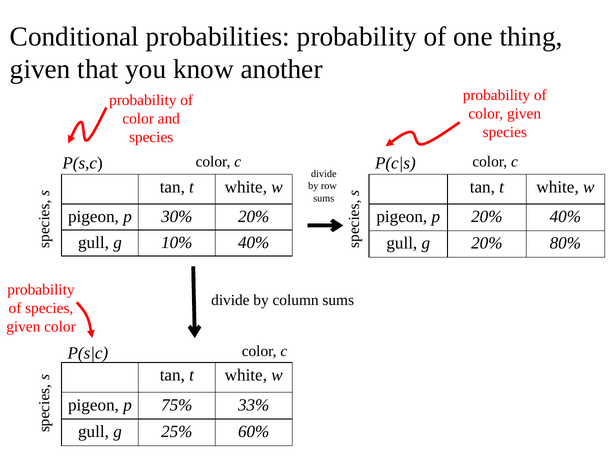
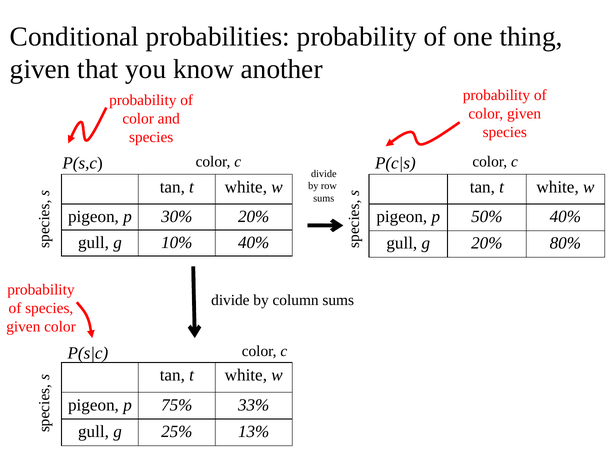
p 20%: 20% -> 50%
60%: 60% -> 13%
